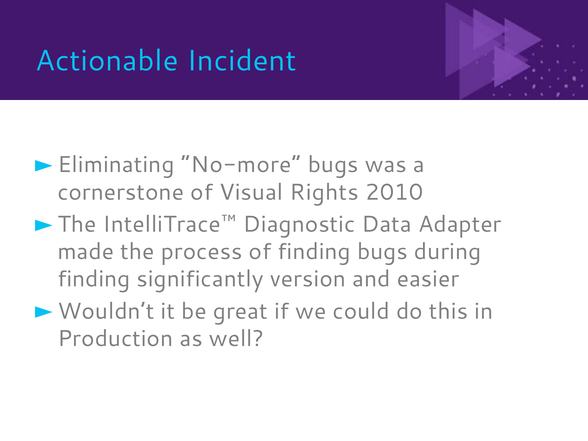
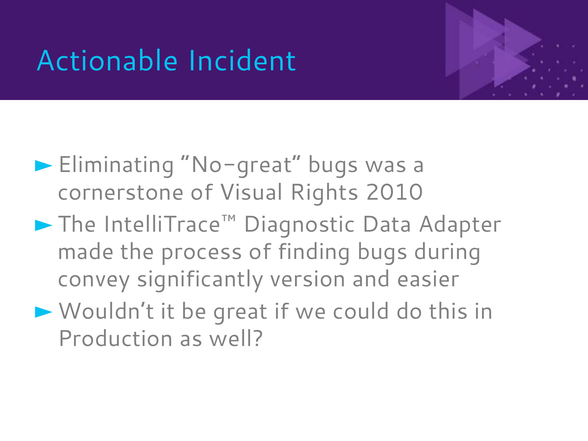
No-more: No-more -> No-great
finding at (94, 279): finding -> convey
